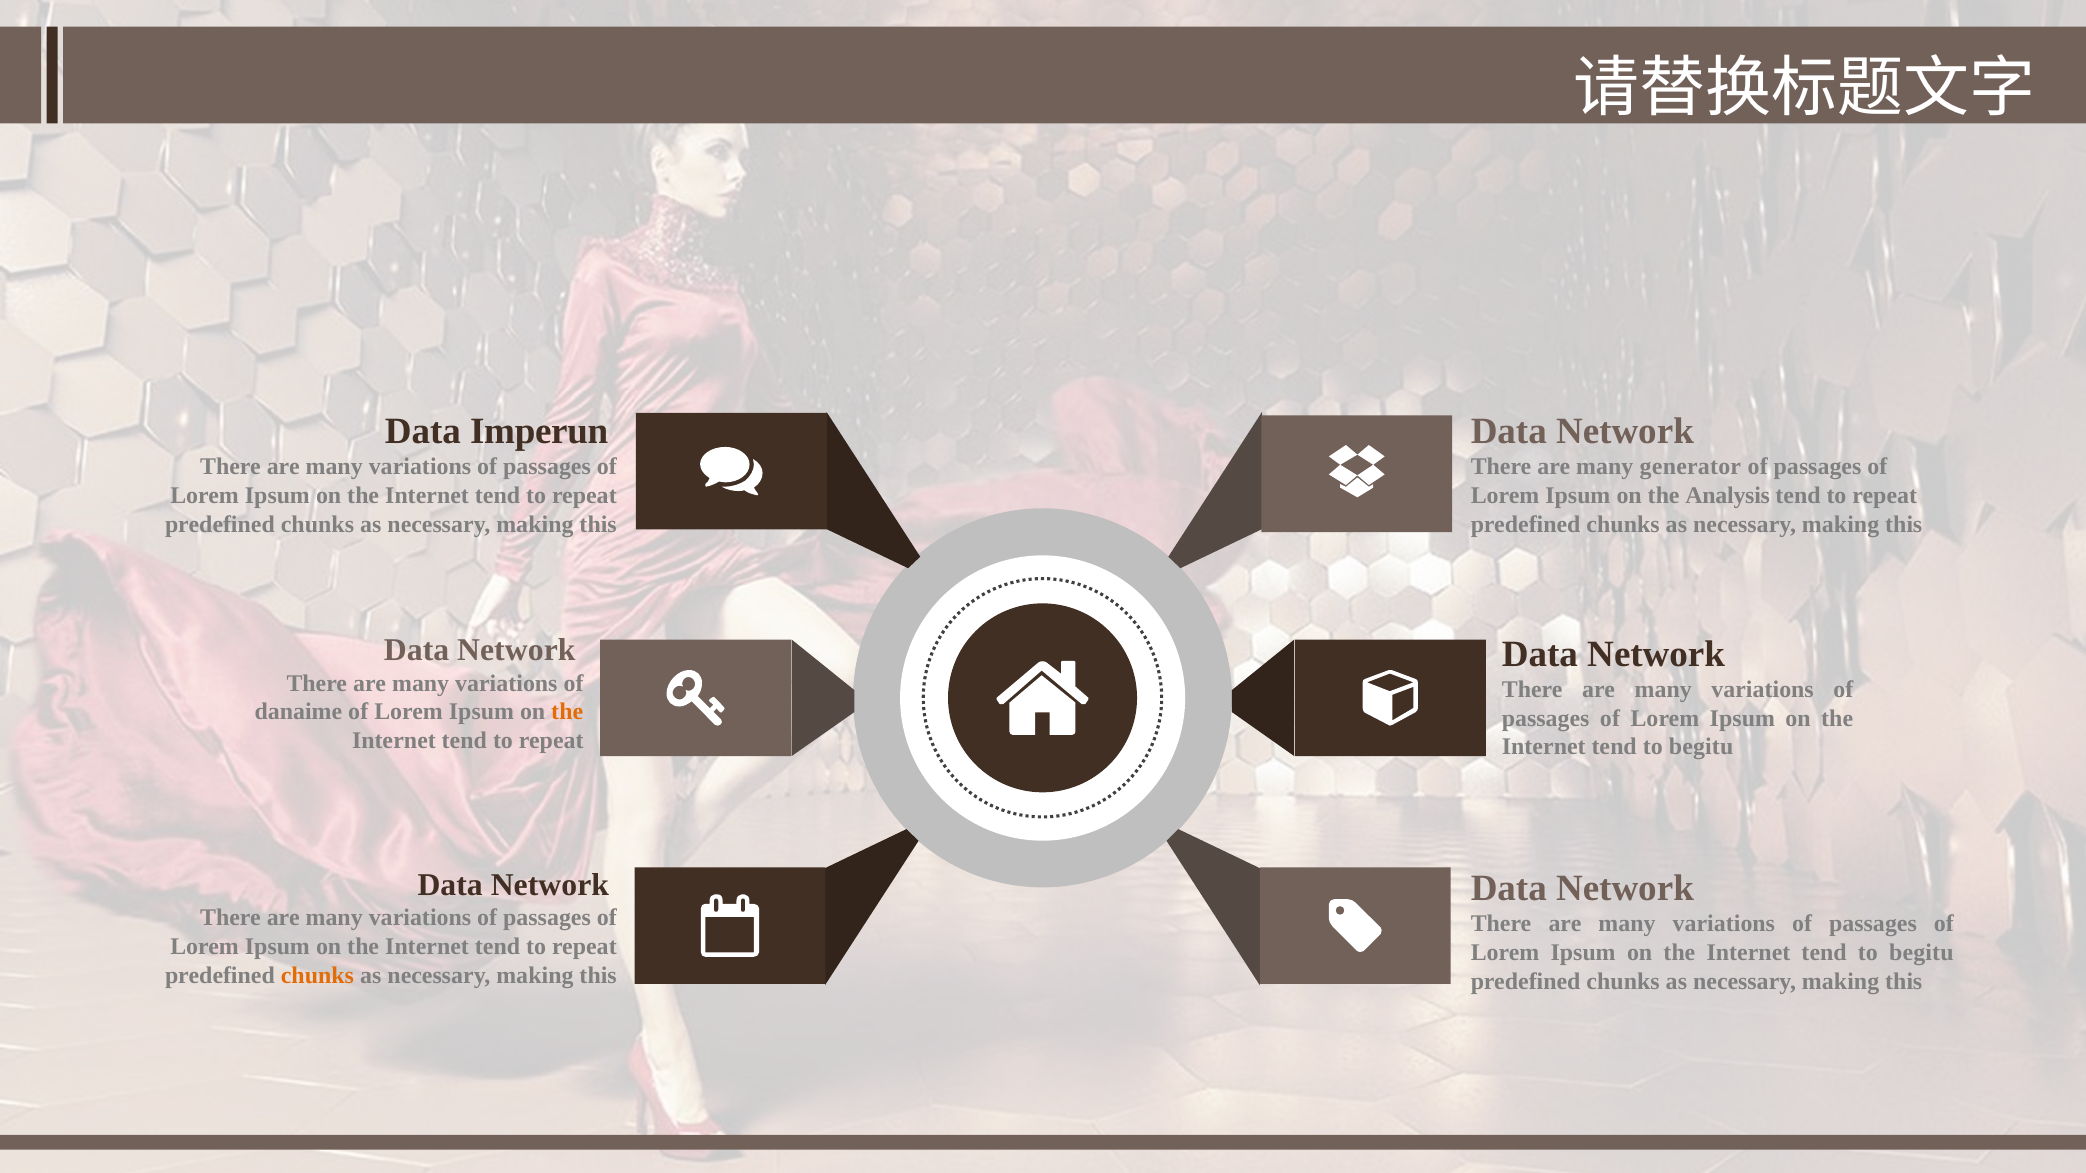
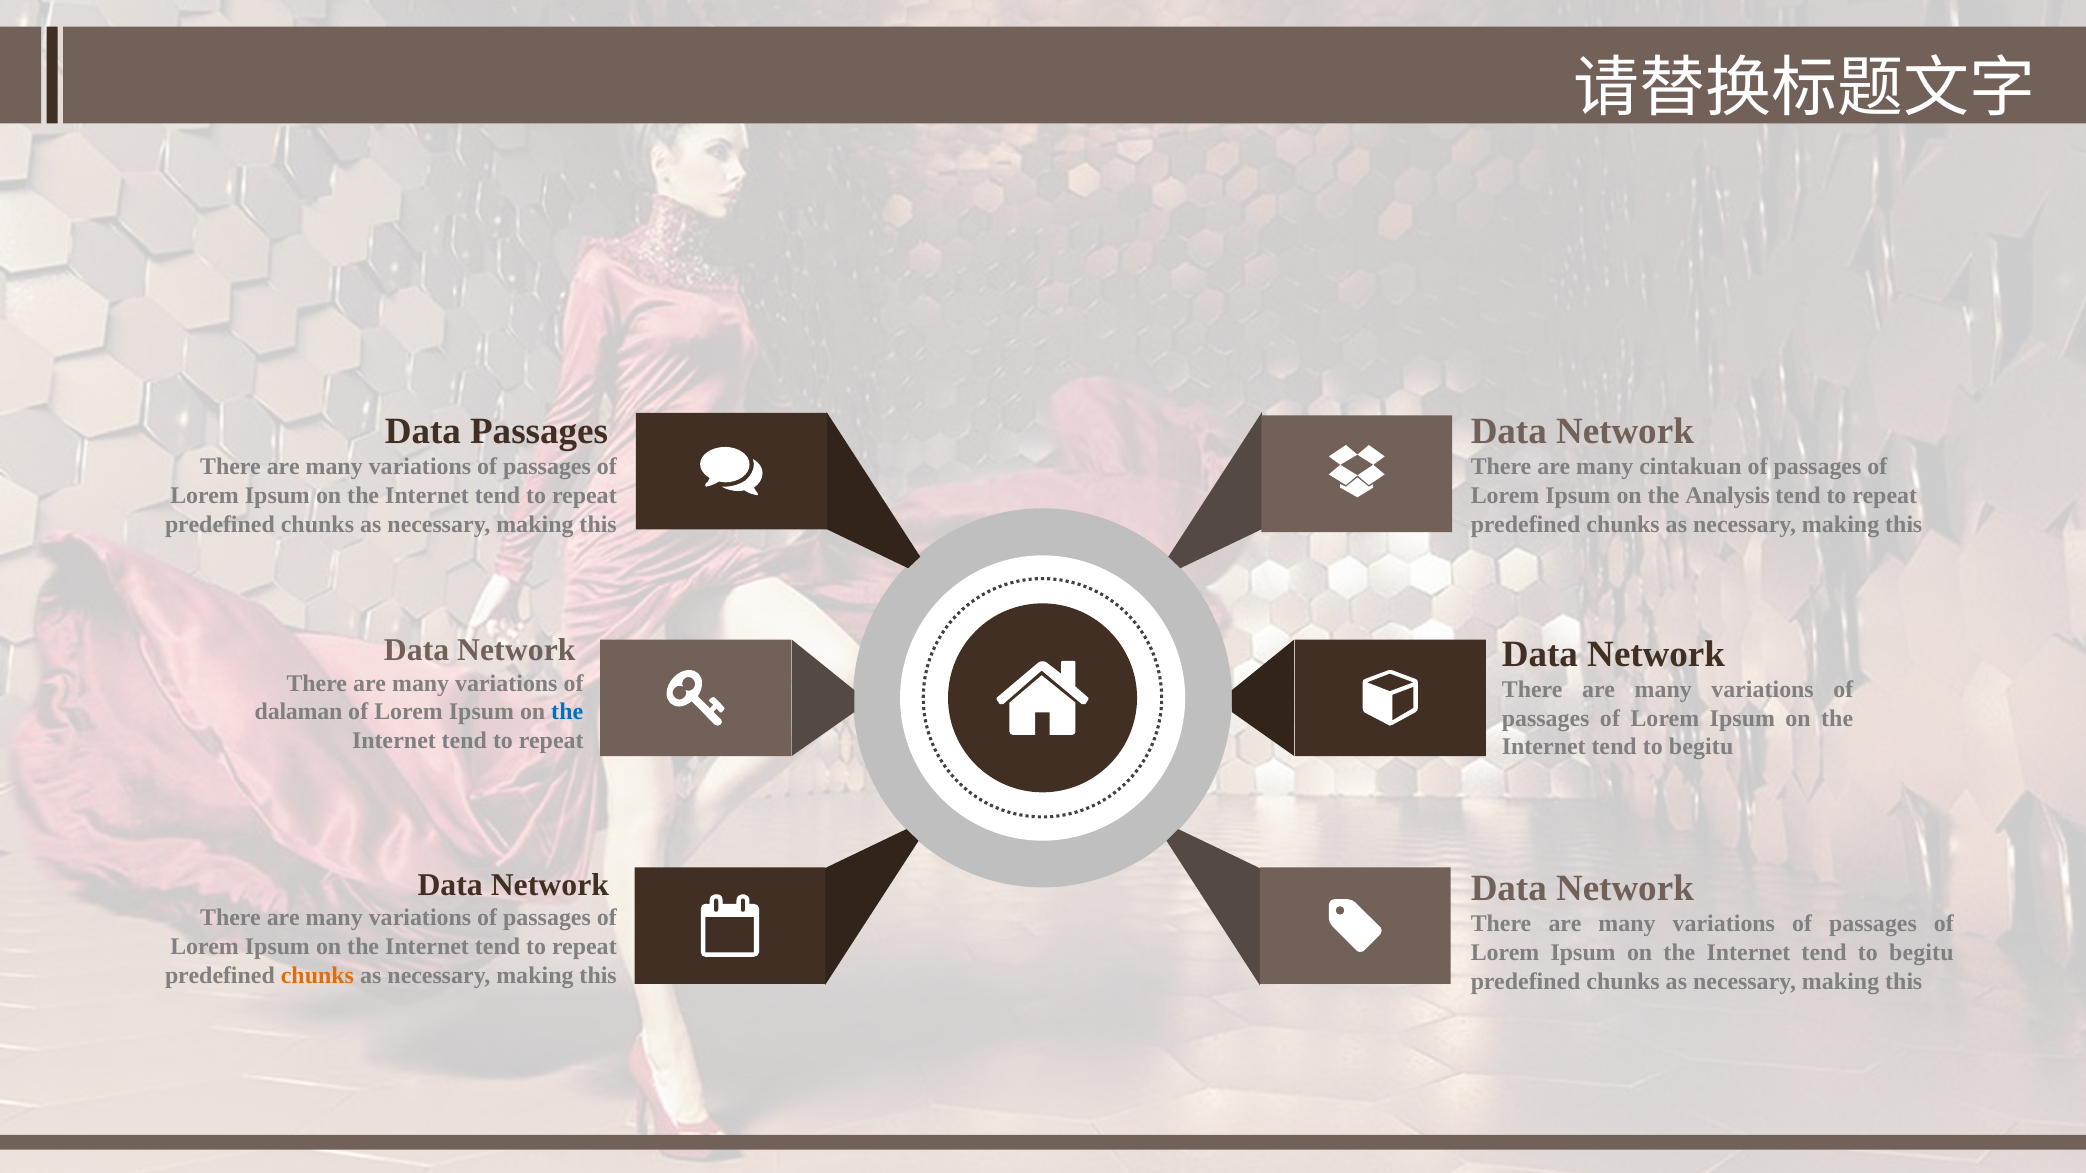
Data Imperun: Imperun -> Passages
generator: generator -> cintakuan
danaime: danaime -> dalaman
the at (567, 712) colour: orange -> blue
